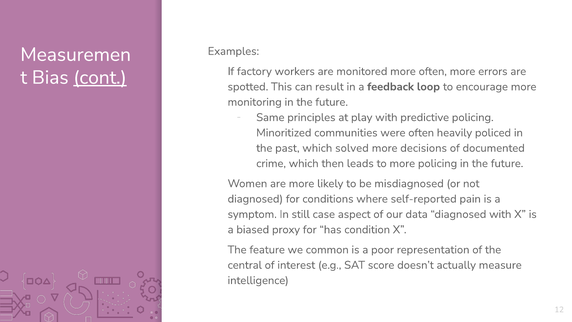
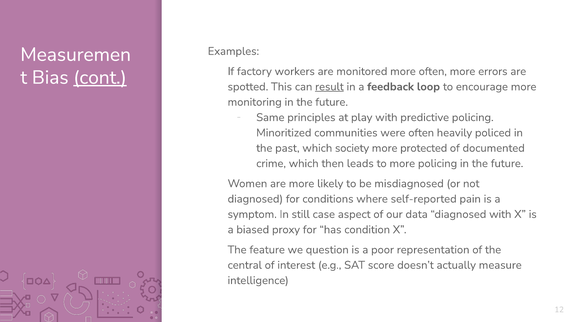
result underline: none -> present
solved: solved -> society
decisions: decisions -> protected
common: common -> question
